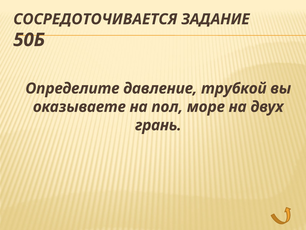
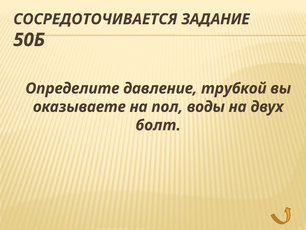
море: море -> воды
грань: грань -> болт
